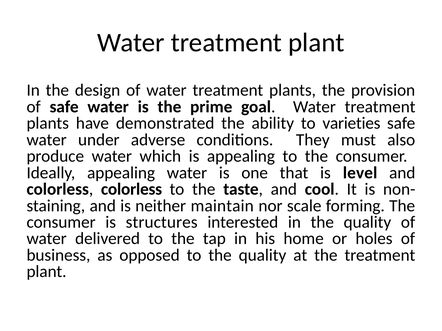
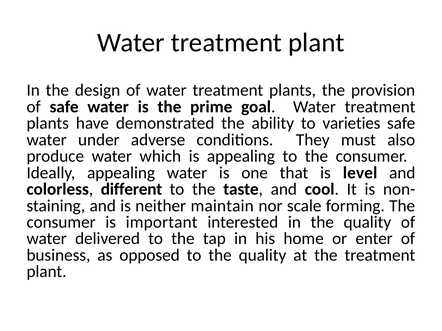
colorless colorless: colorless -> different
structures: structures -> important
holes: holes -> enter
